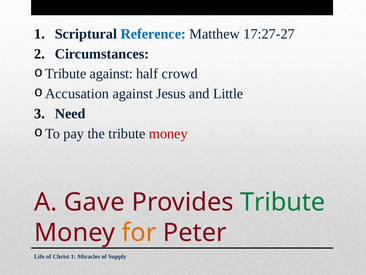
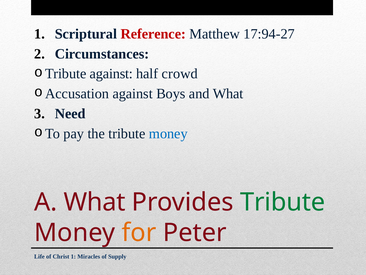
Reference colour: blue -> red
17:27-27: 17:27-27 -> 17:94-27
Jesus: Jesus -> Boys
and Little: Little -> What
money at (168, 133) colour: red -> blue
A Gave: Gave -> What
